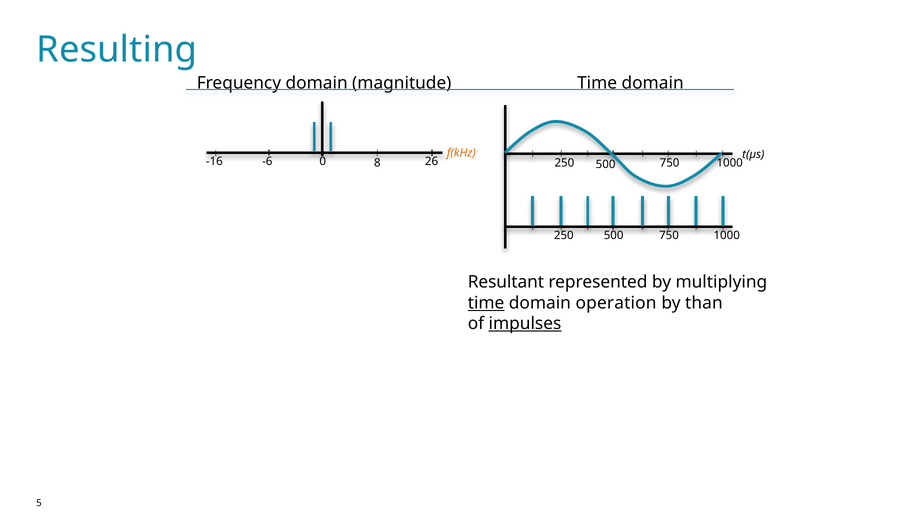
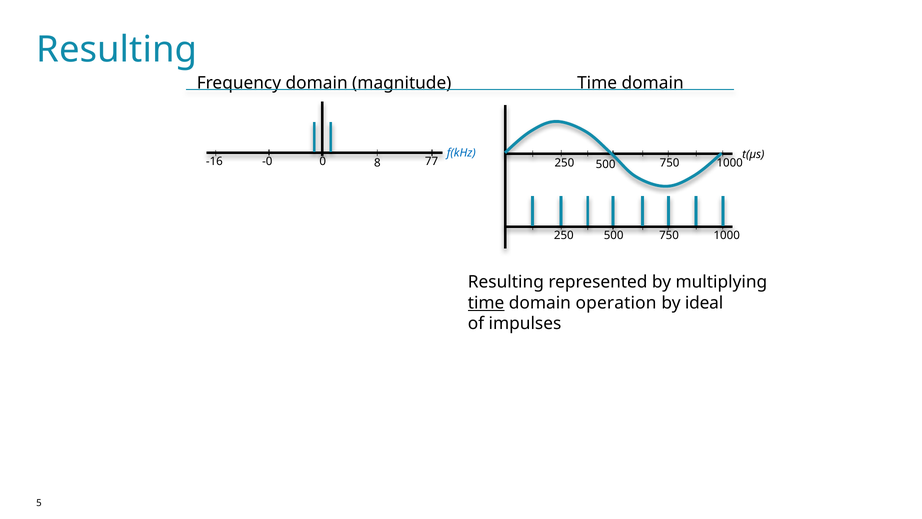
f(kHz colour: orange -> blue
-6: -6 -> -0
26: 26 -> 77
Resultant at (506, 282): Resultant -> Resulting
than: than -> ideal
impulses underline: present -> none
